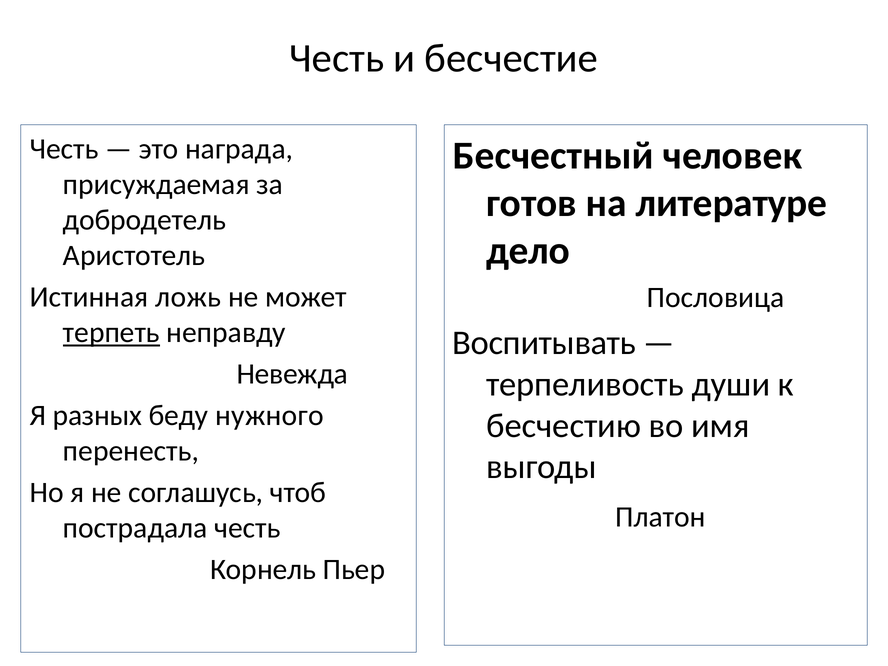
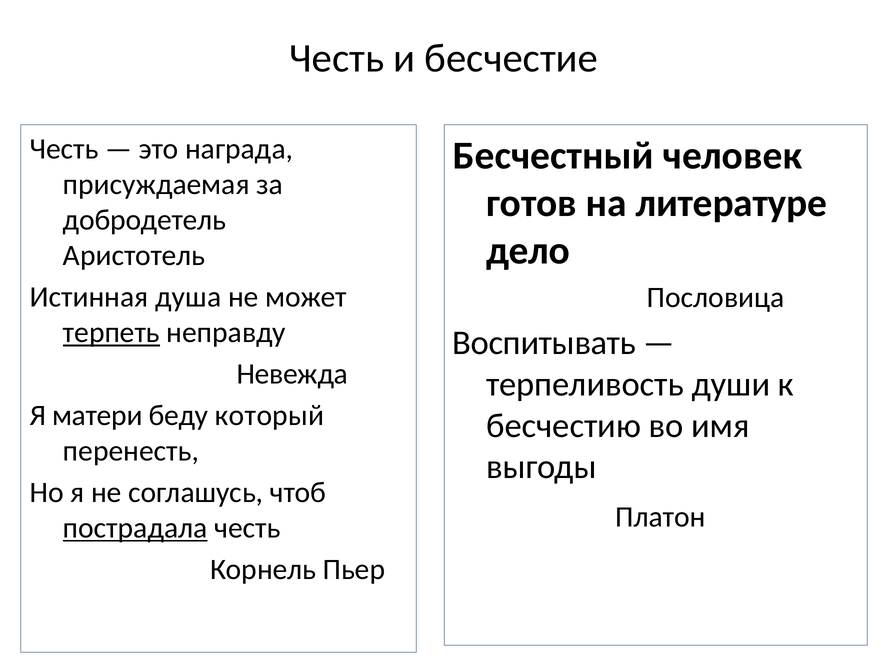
ложь: ложь -> душа
разных: разных -> матери
нужного: нужного -> который
пострадала underline: none -> present
